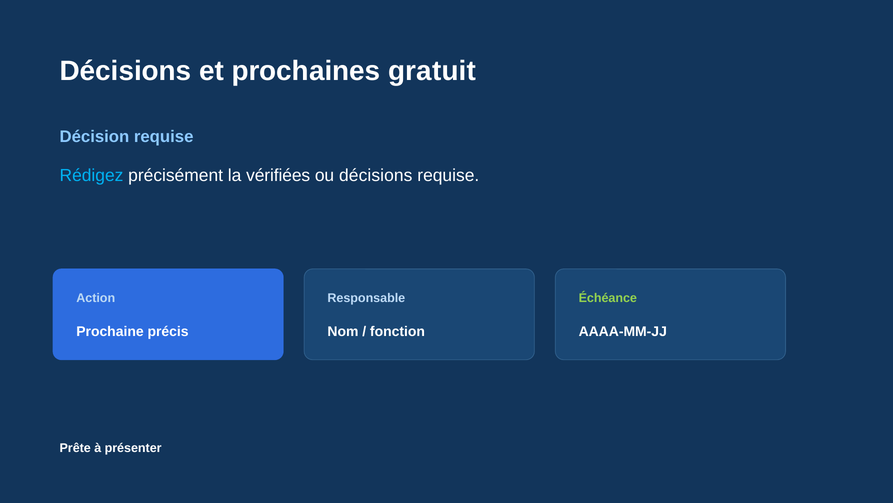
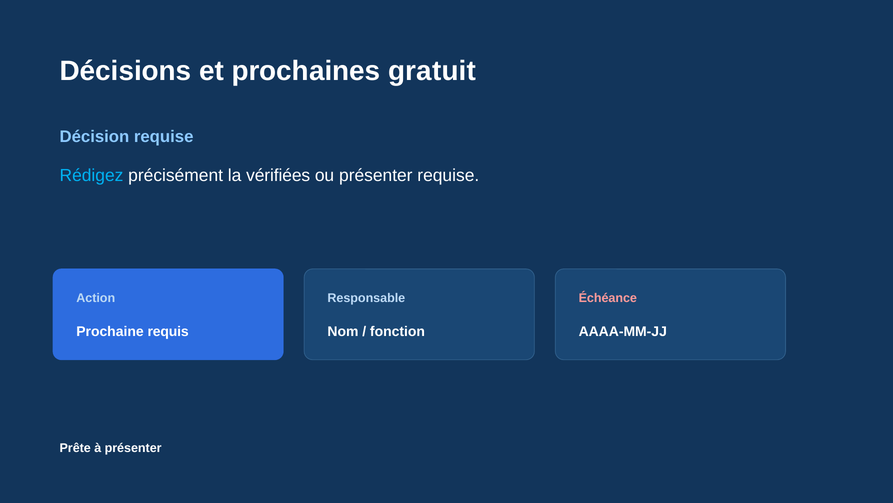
ou décisions: décisions -> présenter
Échéance colour: light green -> pink
précis: précis -> requis
